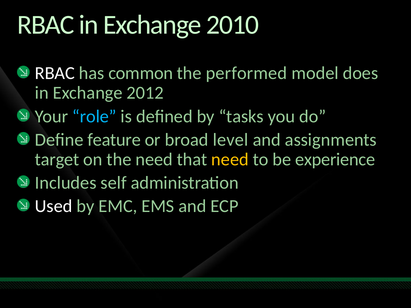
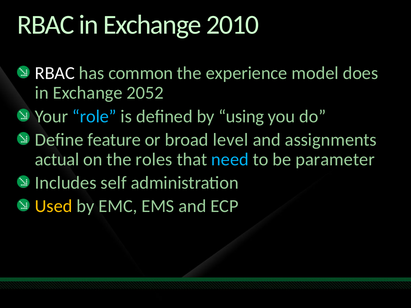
performed: performed -> experience
2012: 2012 -> 2052
tasks: tasks -> using
target: target -> actual
the need: need -> roles
need at (230, 160) colour: yellow -> light blue
experience: experience -> parameter
Used colour: white -> yellow
